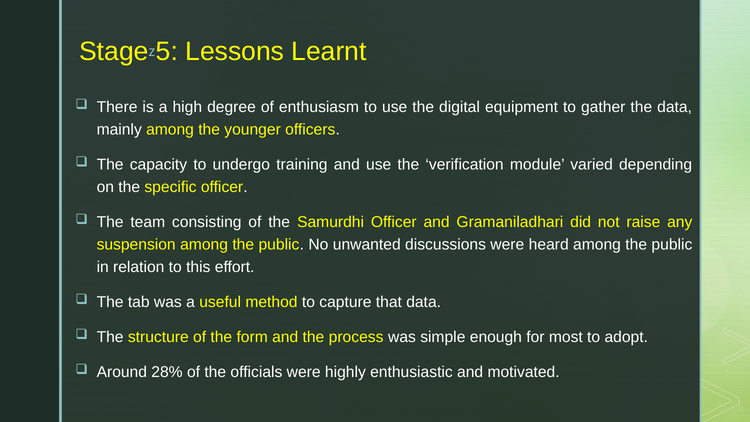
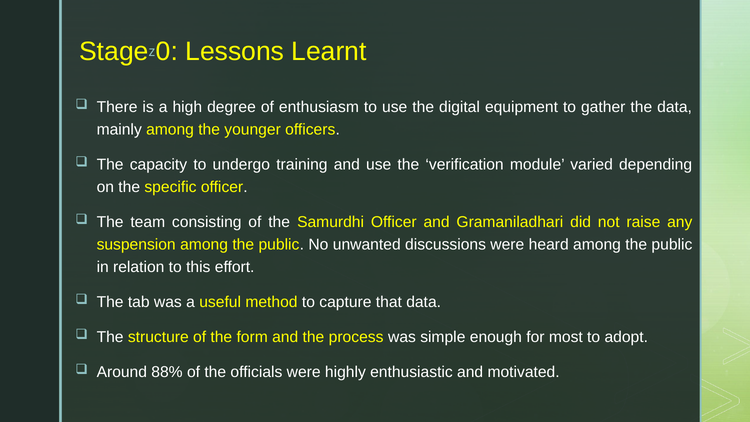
5: 5 -> 0
28%: 28% -> 88%
